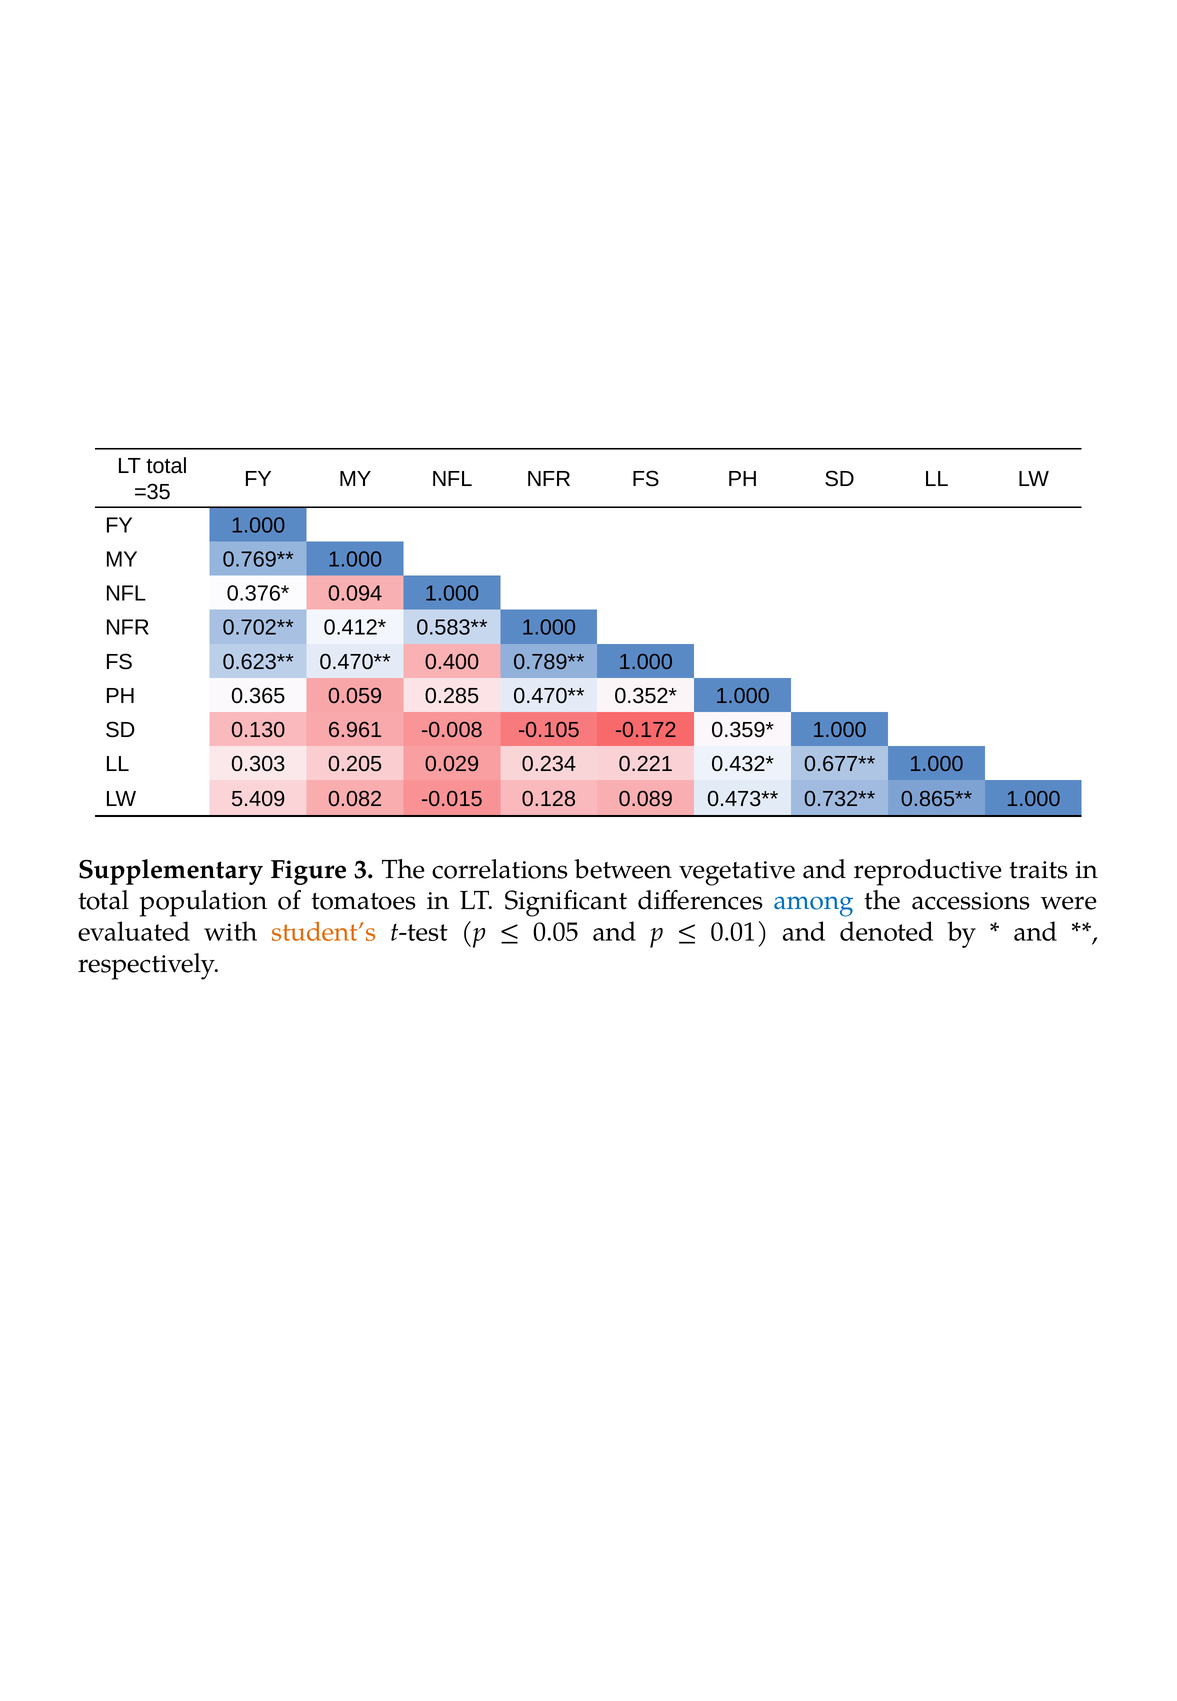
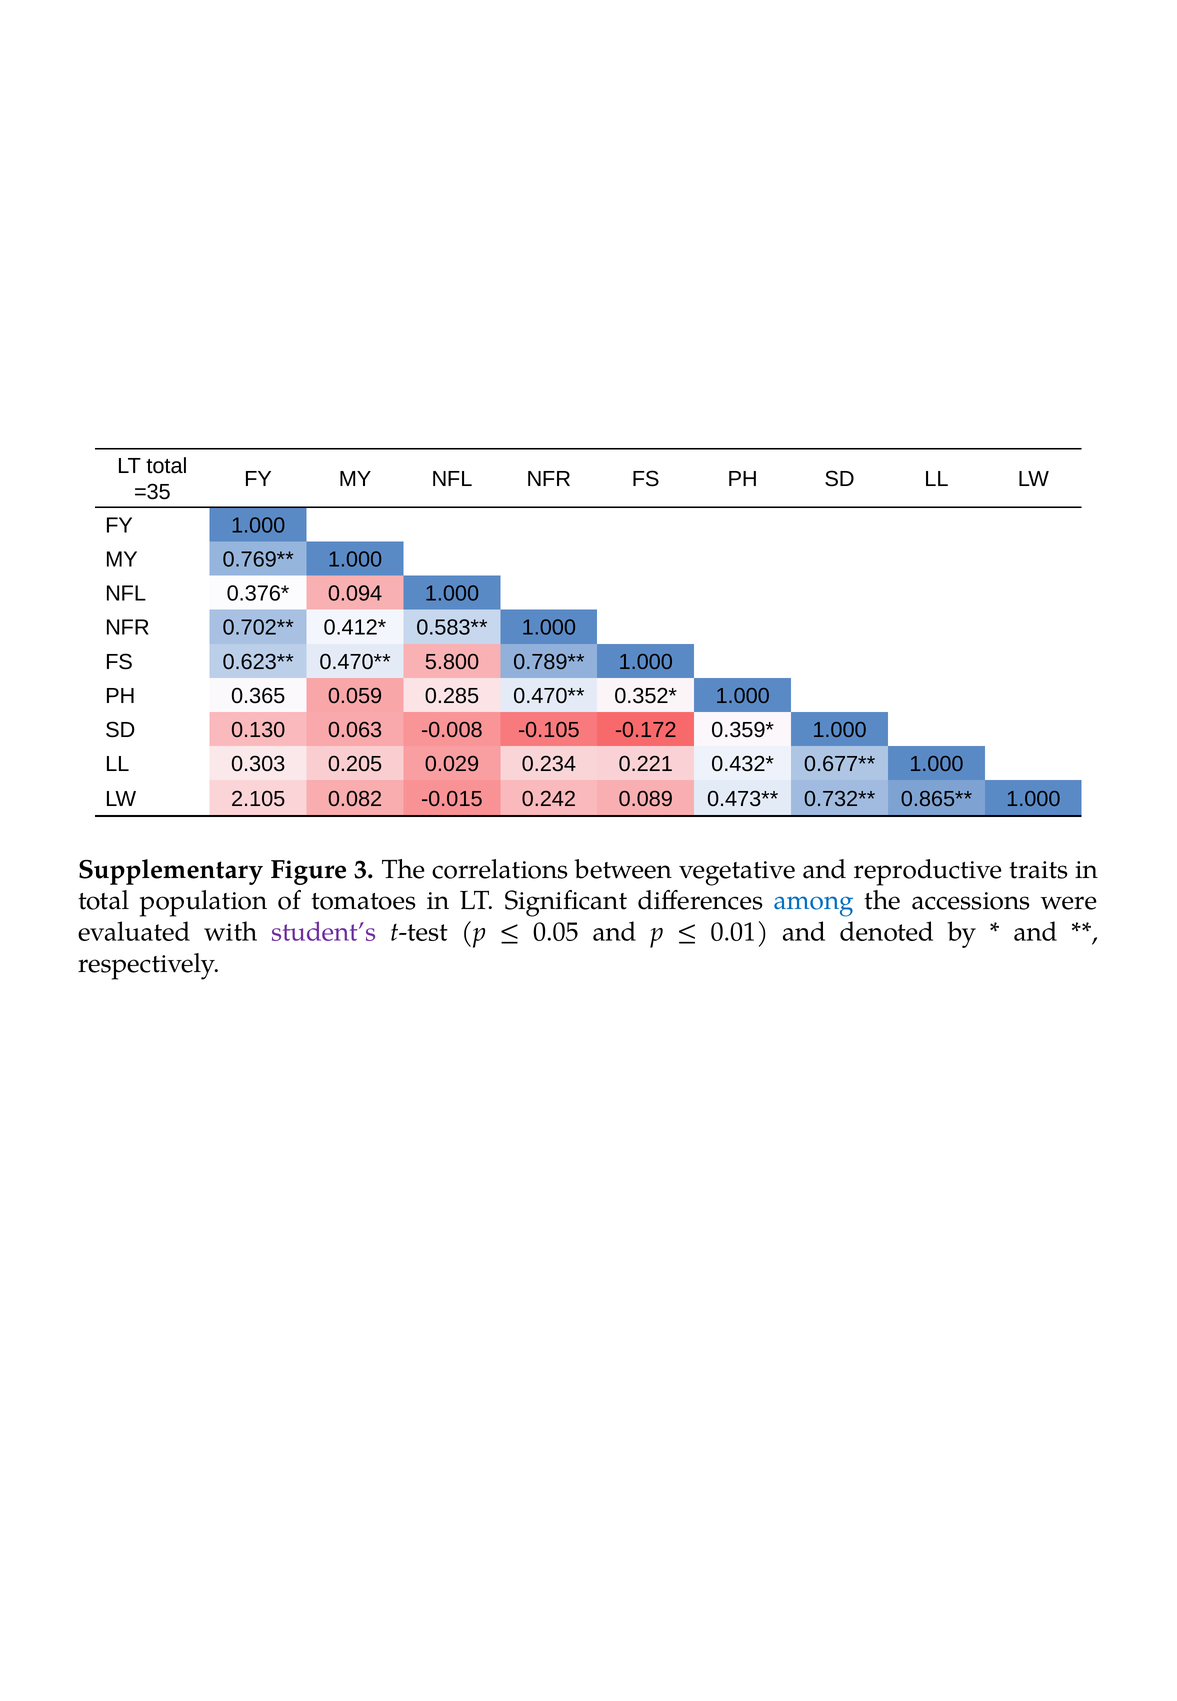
0.400: 0.400 -> 5.800
6.961: 6.961 -> 0.063
5.409: 5.409 -> 2.105
0.128: 0.128 -> 0.242
student’s colour: orange -> purple
